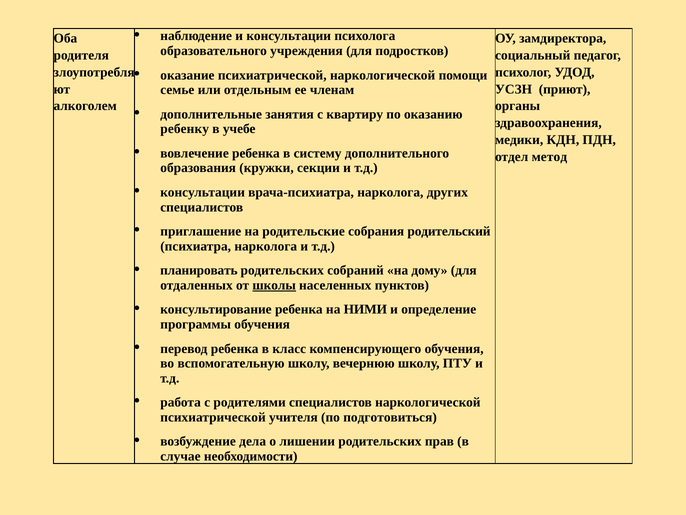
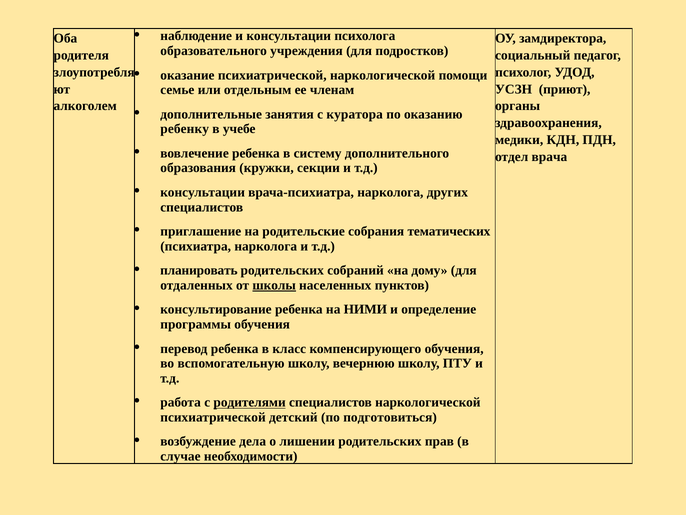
квартиру: квартиру -> куратора
метод: метод -> врача
родительский: родительский -> тематических
родителями underline: none -> present
учителя: учителя -> детский
